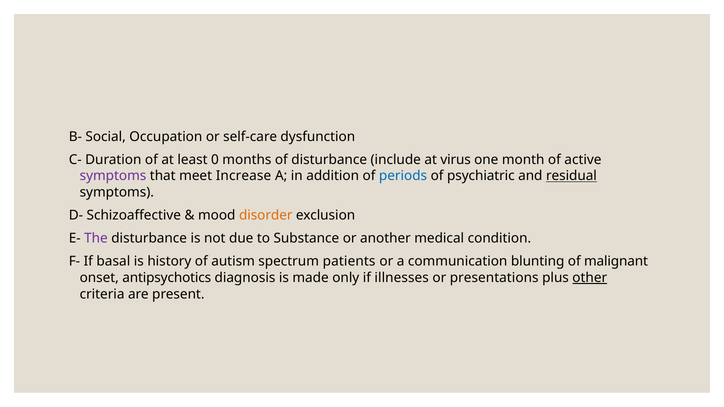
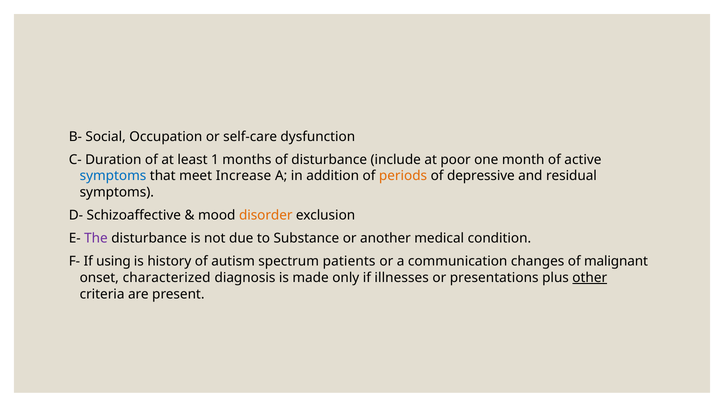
0: 0 -> 1
virus: virus -> poor
symptoms at (113, 176) colour: purple -> blue
periods colour: blue -> orange
psychiatric: psychiatric -> depressive
residual underline: present -> none
basal: basal -> using
blunting: blunting -> changes
antipsychotics: antipsychotics -> characterized
